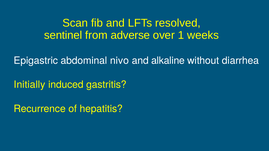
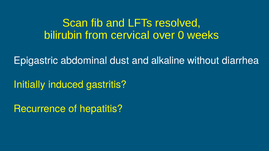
sentinel: sentinel -> bilirubin
adverse: adverse -> cervical
1: 1 -> 0
nivo: nivo -> dust
